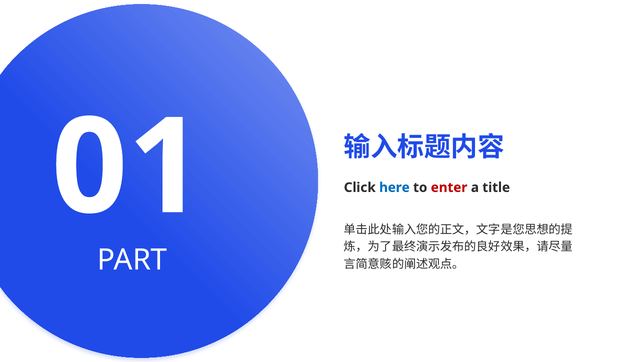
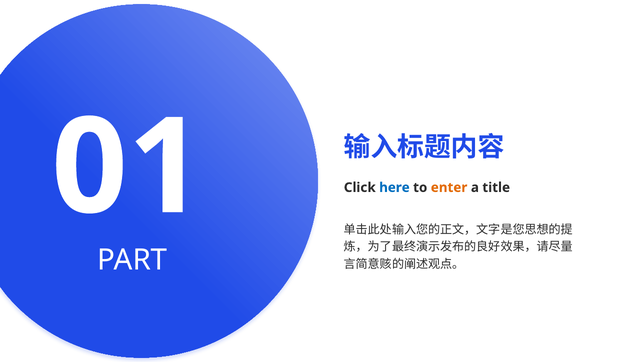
enter colour: red -> orange
